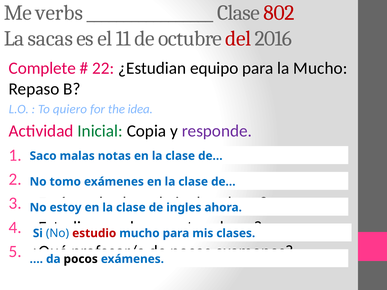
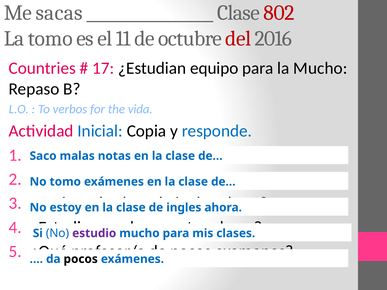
Me verbs: verbs -> sacas
La sacas: sacas -> tomo
Complete: Complete -> Countries
22: 22 -> 17
quiero: quiero -> verbos
idea: idea -> vida
Inicial colour: green -> blue
responde colour: purple -> blue
estudio colour: red -> purple
